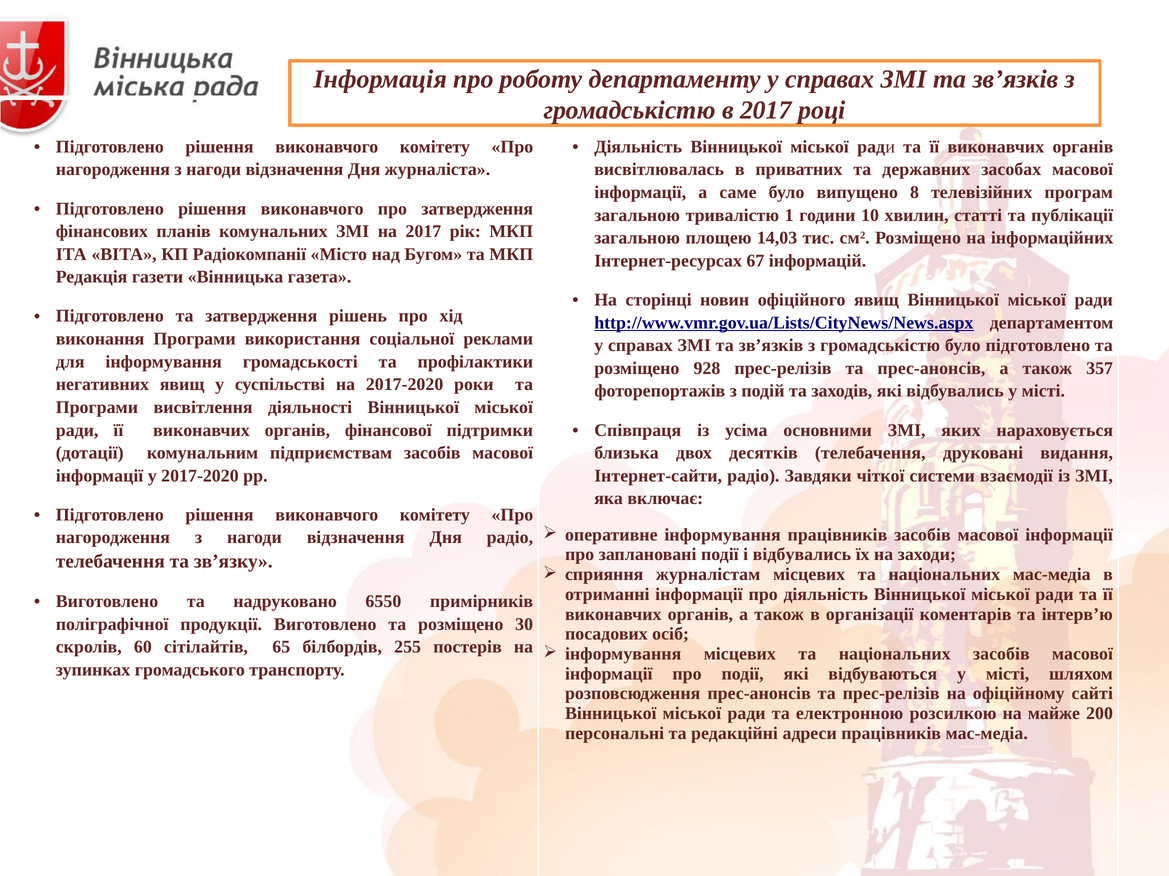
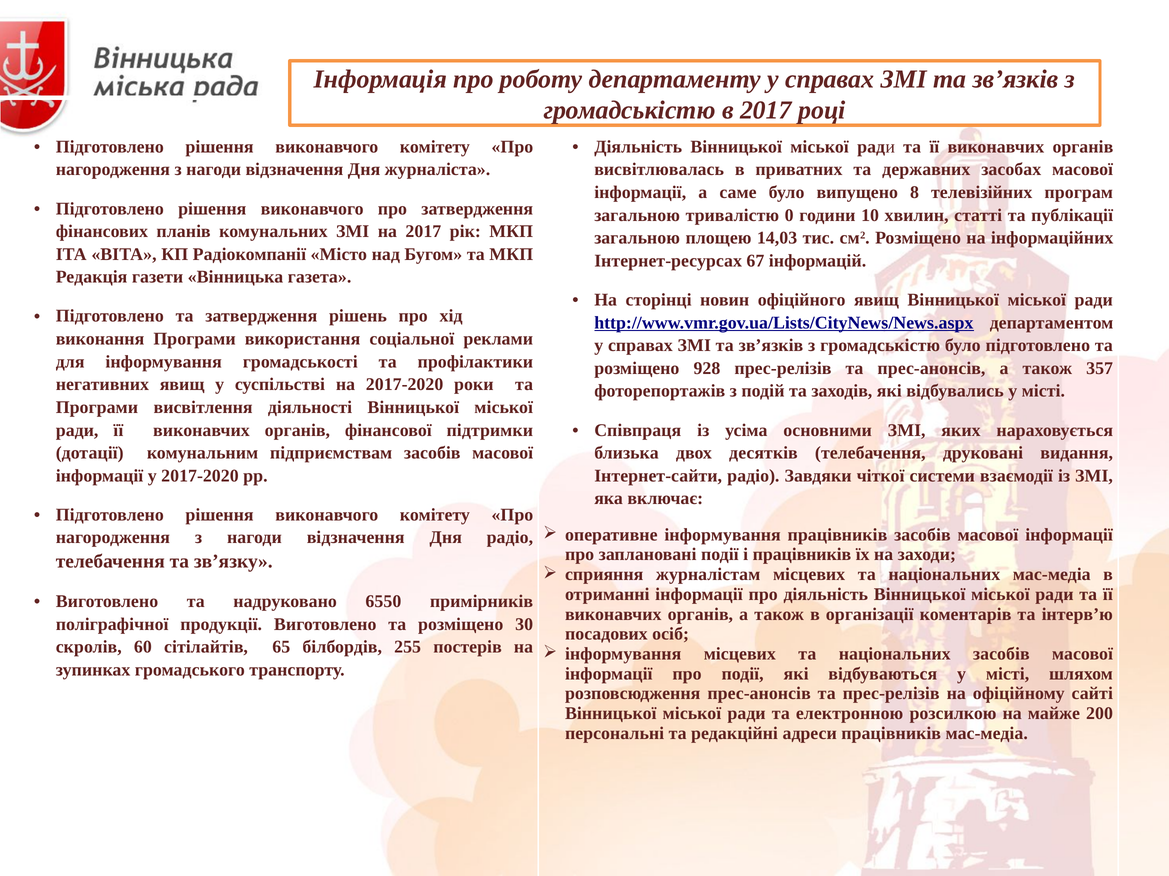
1: 1 -> 0
і відбувались: відбувались -> працівників
